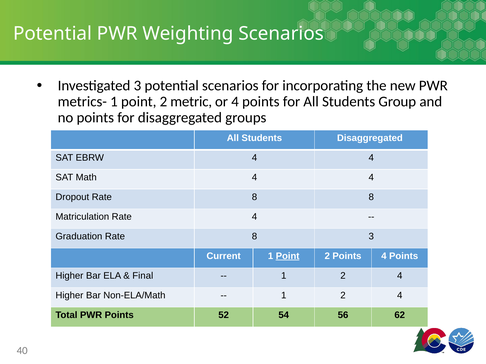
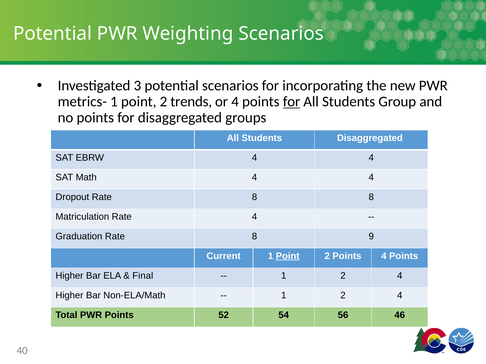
metric: metric -> trends
for at (292, 102) underline: none -> present
8 3: 3 -> 9
62: 62 -> 46
